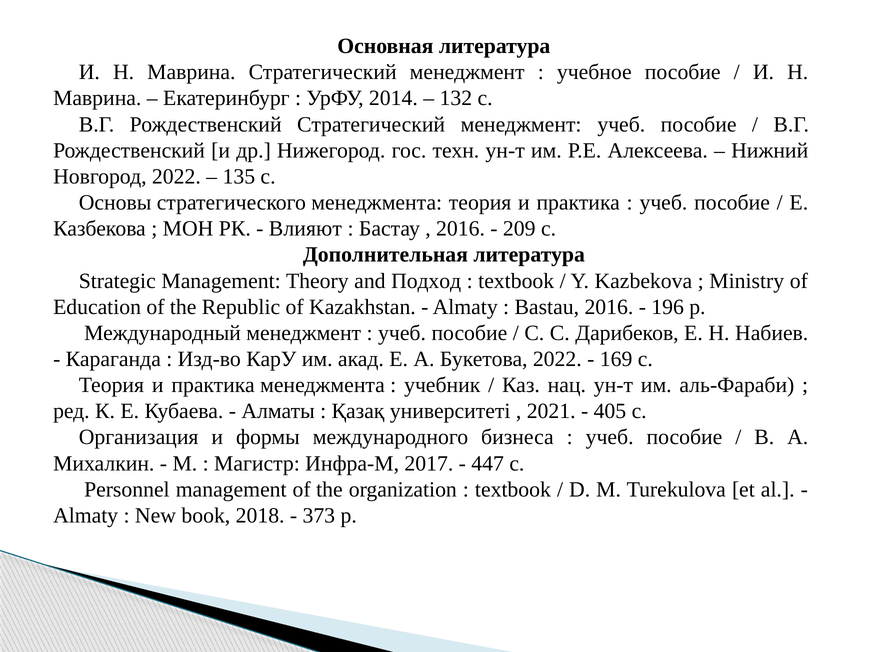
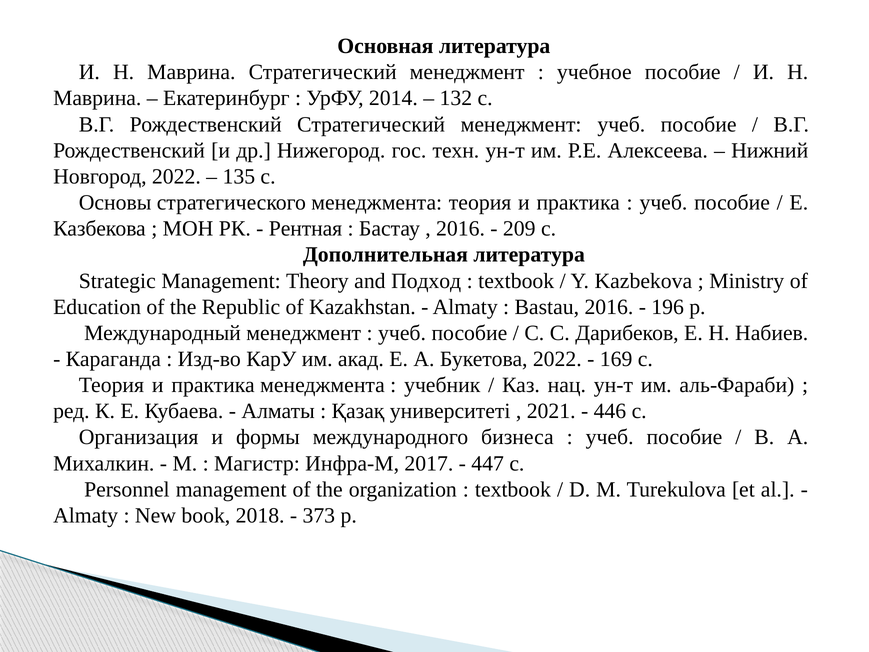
Влияют: Влияют -> Рентная
405: 405 -> 446
